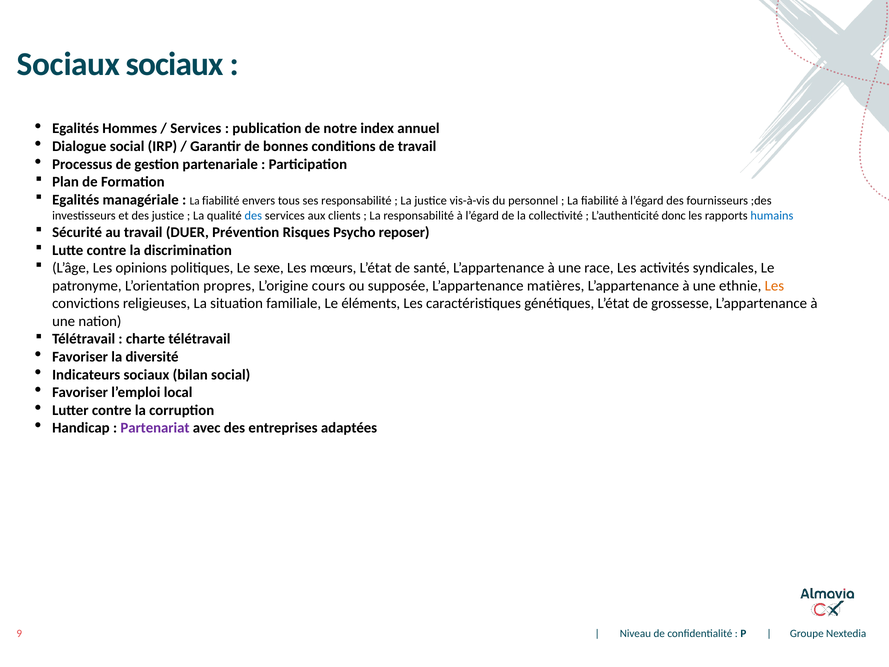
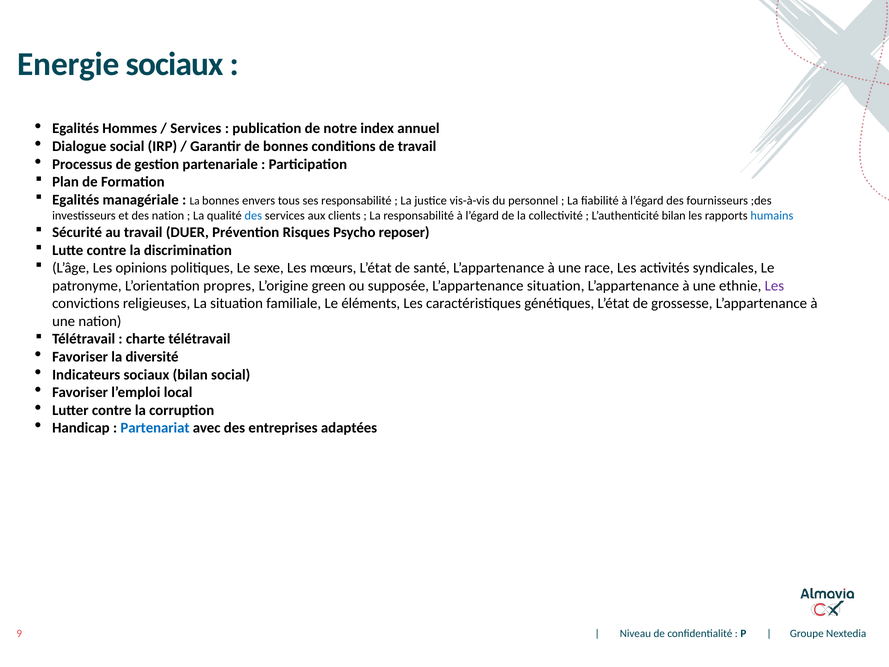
Sociaux at (69, 64): Sociaux -> Energie
fiabilité at (221, 200): fiabilité -> bonnes
des justice: justice -> nation
L’authenticité donc: donc -> bilan
cours: cours -> green
L’appartenance matières: matières -> situation
Les at (774, 286) colour: orange -> purple
Partenariat colour: purple -> blue
